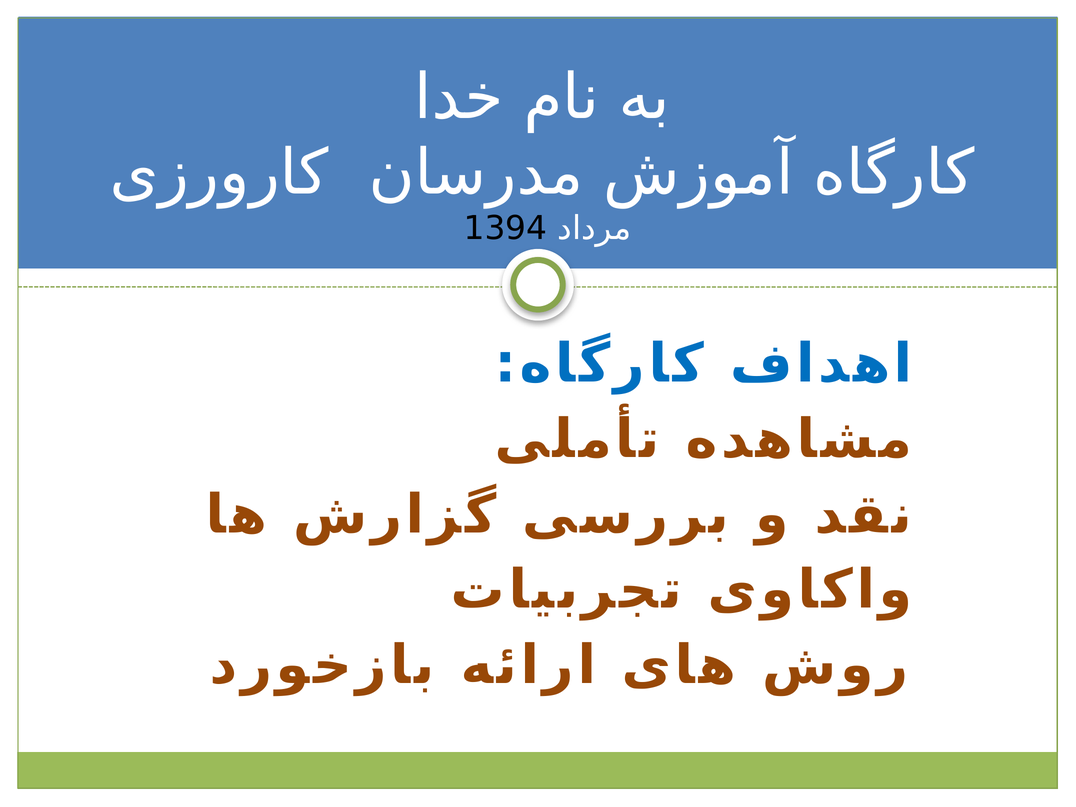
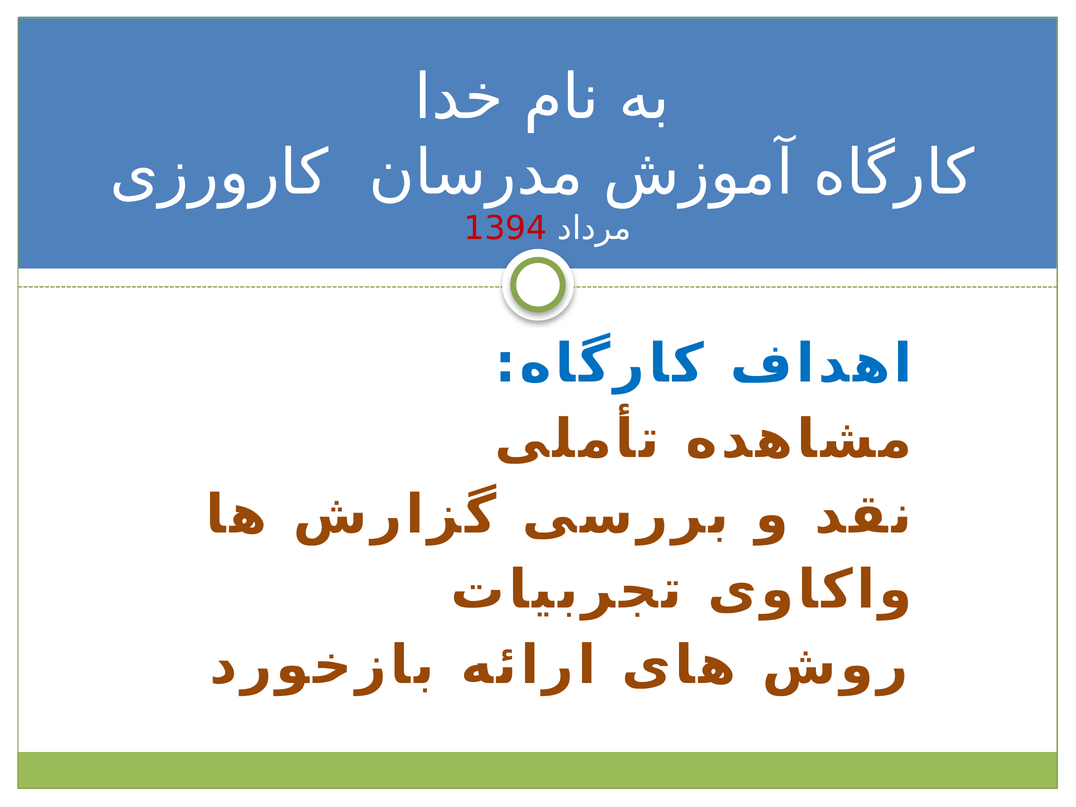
1394 colour: black -> red
